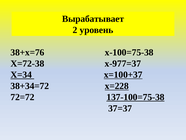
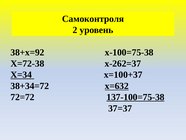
Вырабатывает: Вырабатывает -> Самоконтроля
38+х=76: 38+х=76 -> 38+х=92
х-977=37: х-977=37 -> х-262=37
х=100+37 underline: present -> none
х=228: х=228 -> х=632
